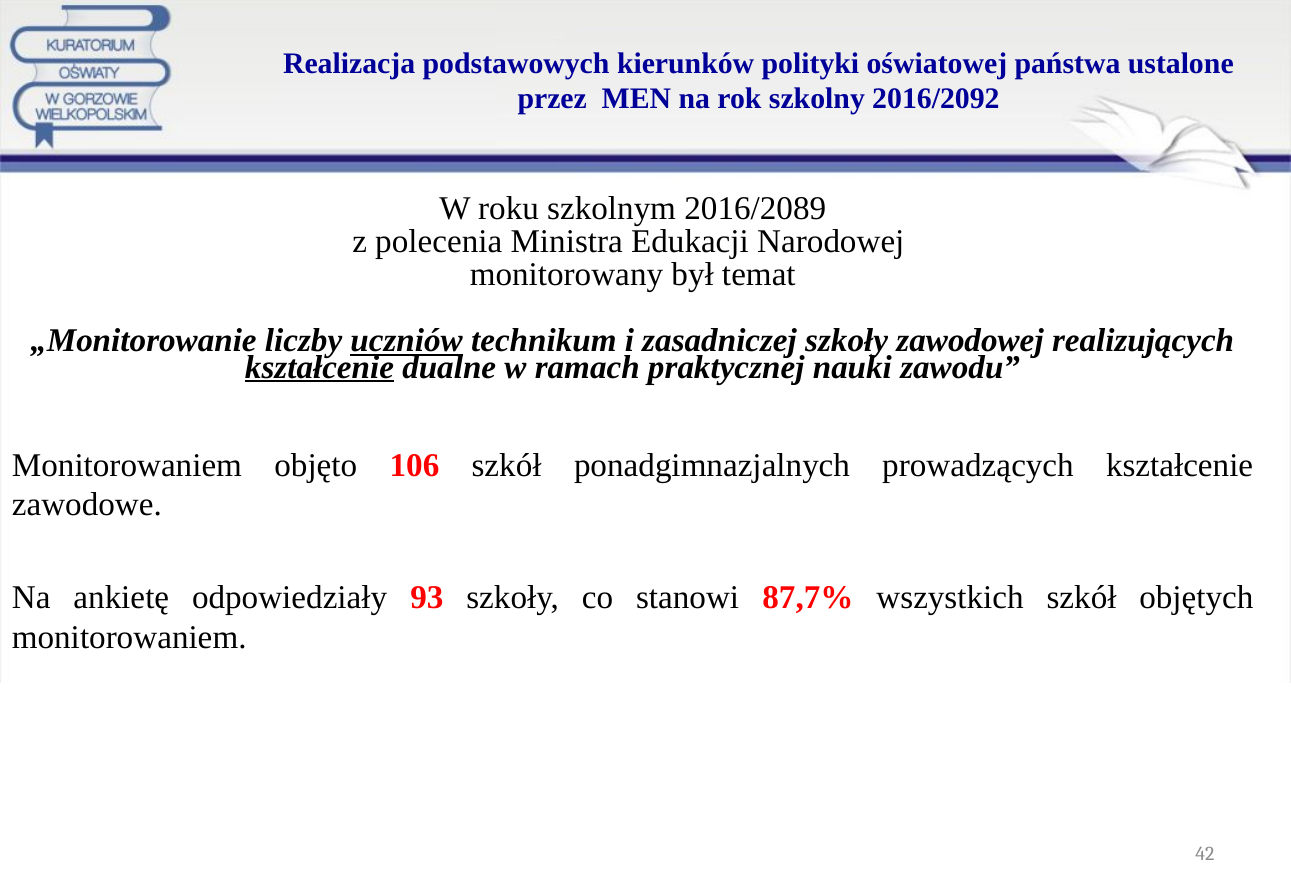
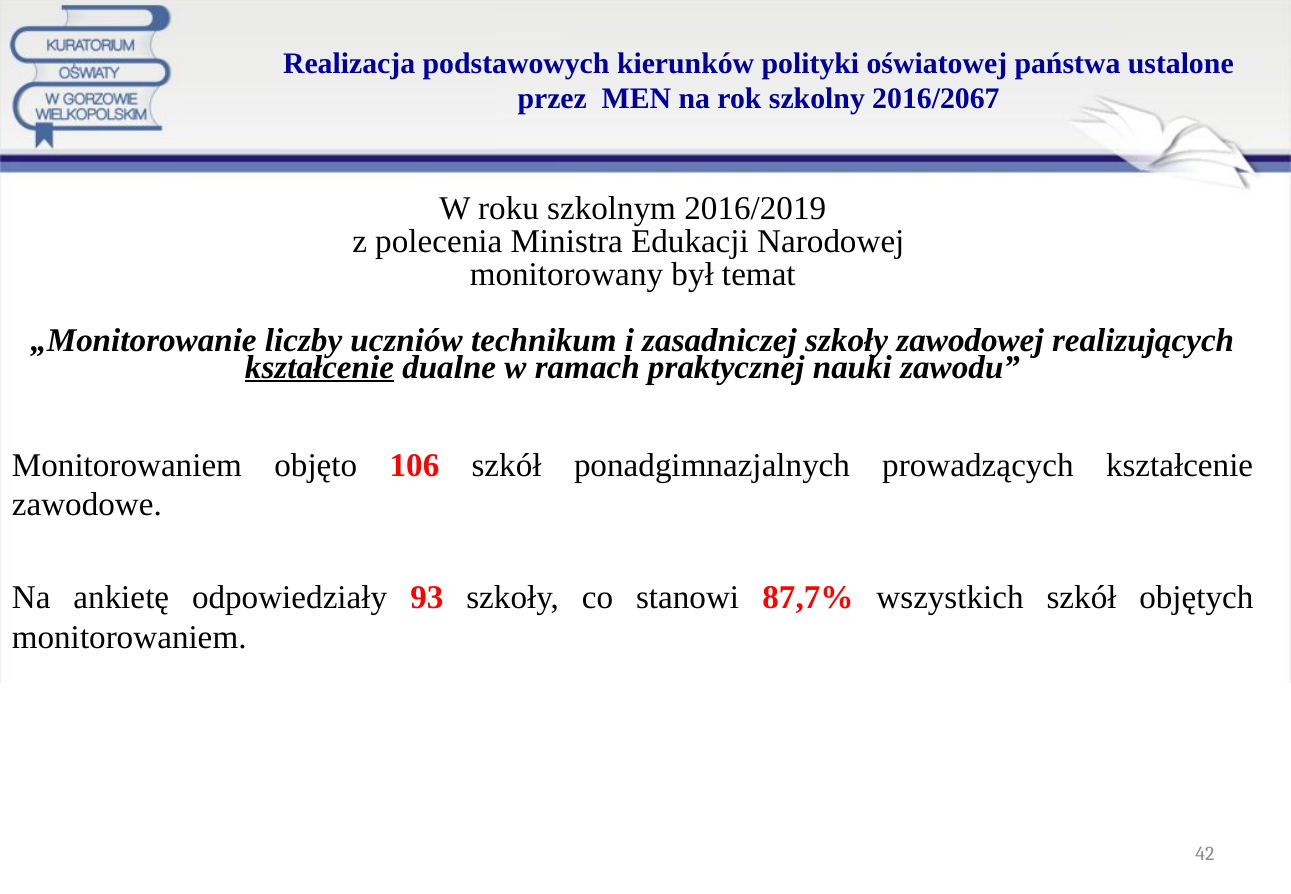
2016/2092: 2016/2092 -> 2016/2067
2016/2089: 2016/2089 -> 2016/2019
uczniów underline: present -> none
